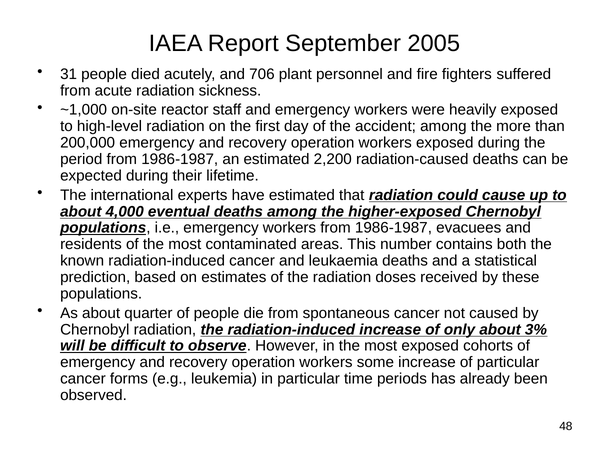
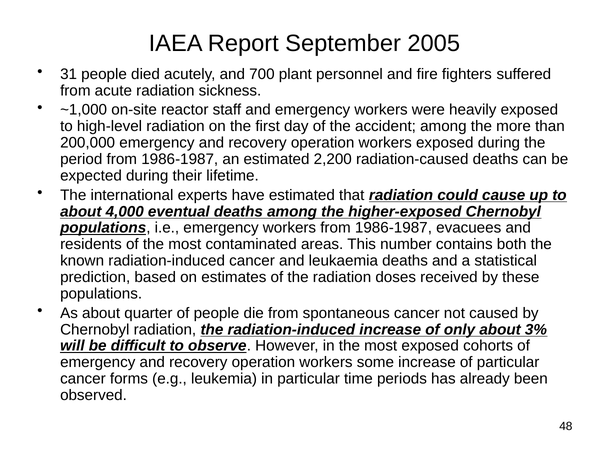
706: 706 -> 700
